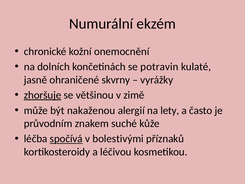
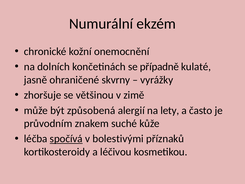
potravin: potravin -> případně
zhoršuje underline: present -> none
nakaženou: nakaženou -> způsobená
